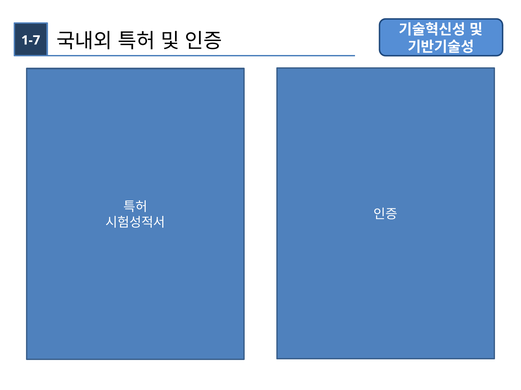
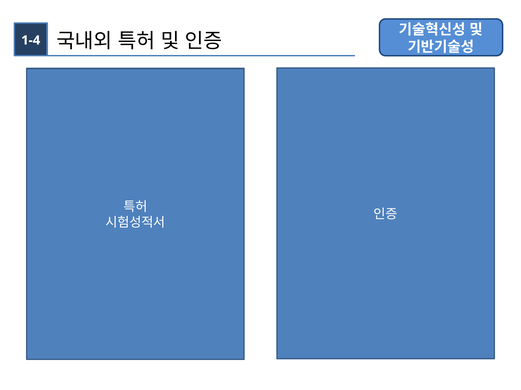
1-7: 1-7 -> 1-4
